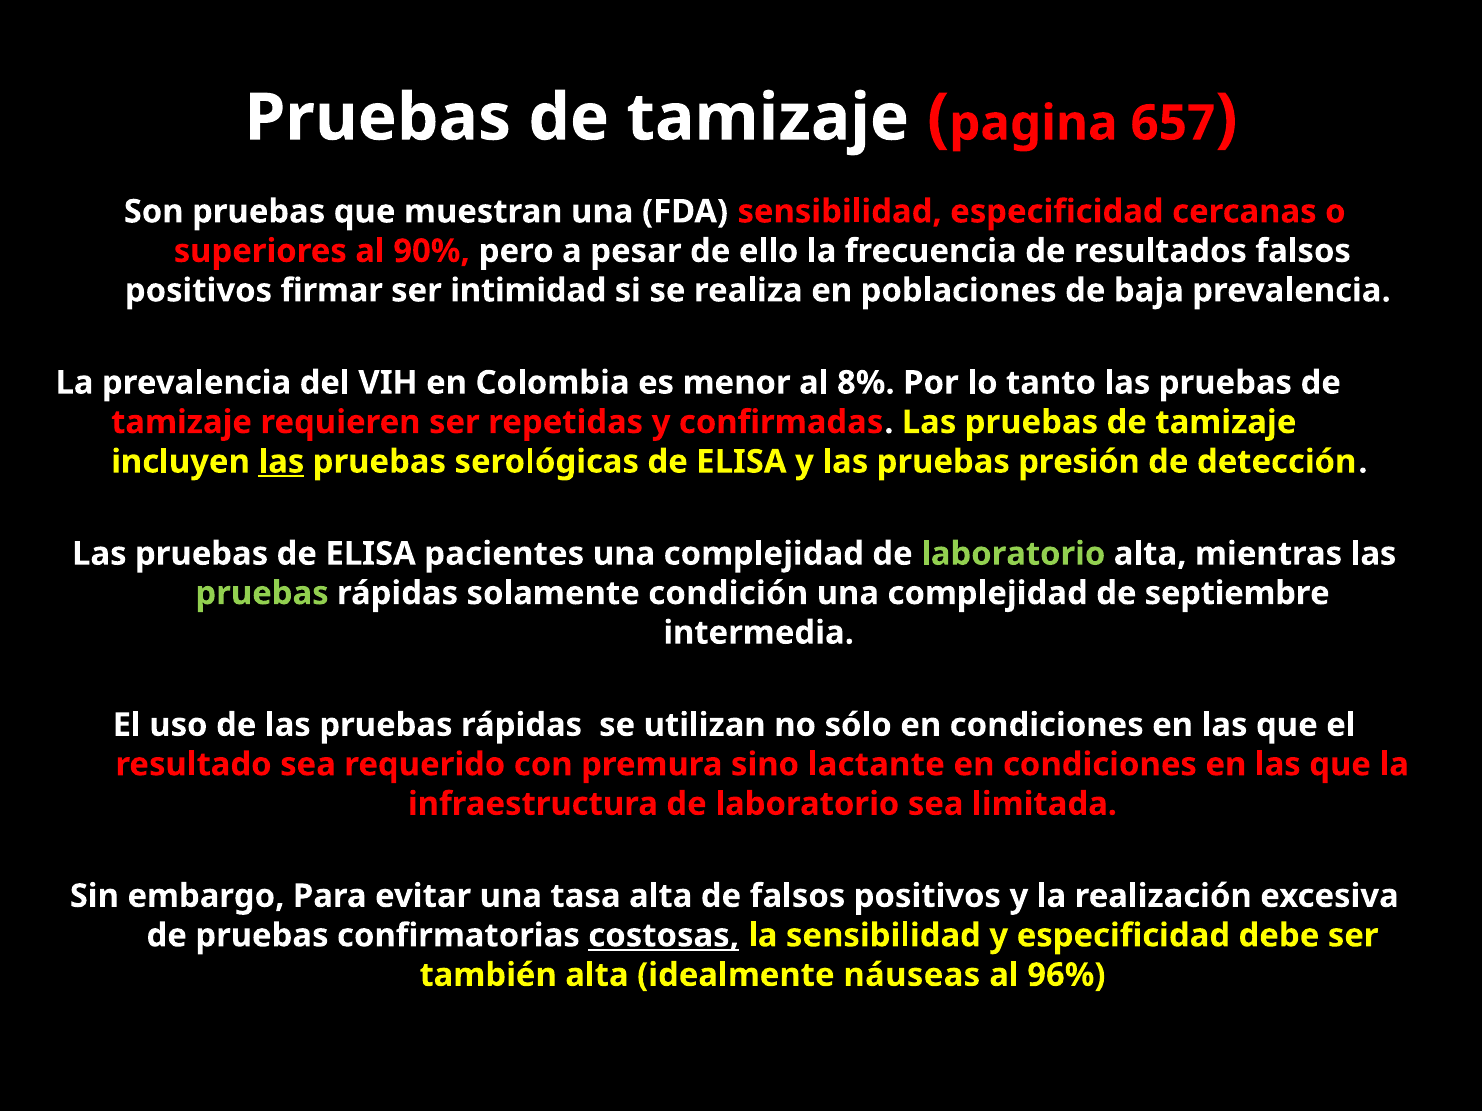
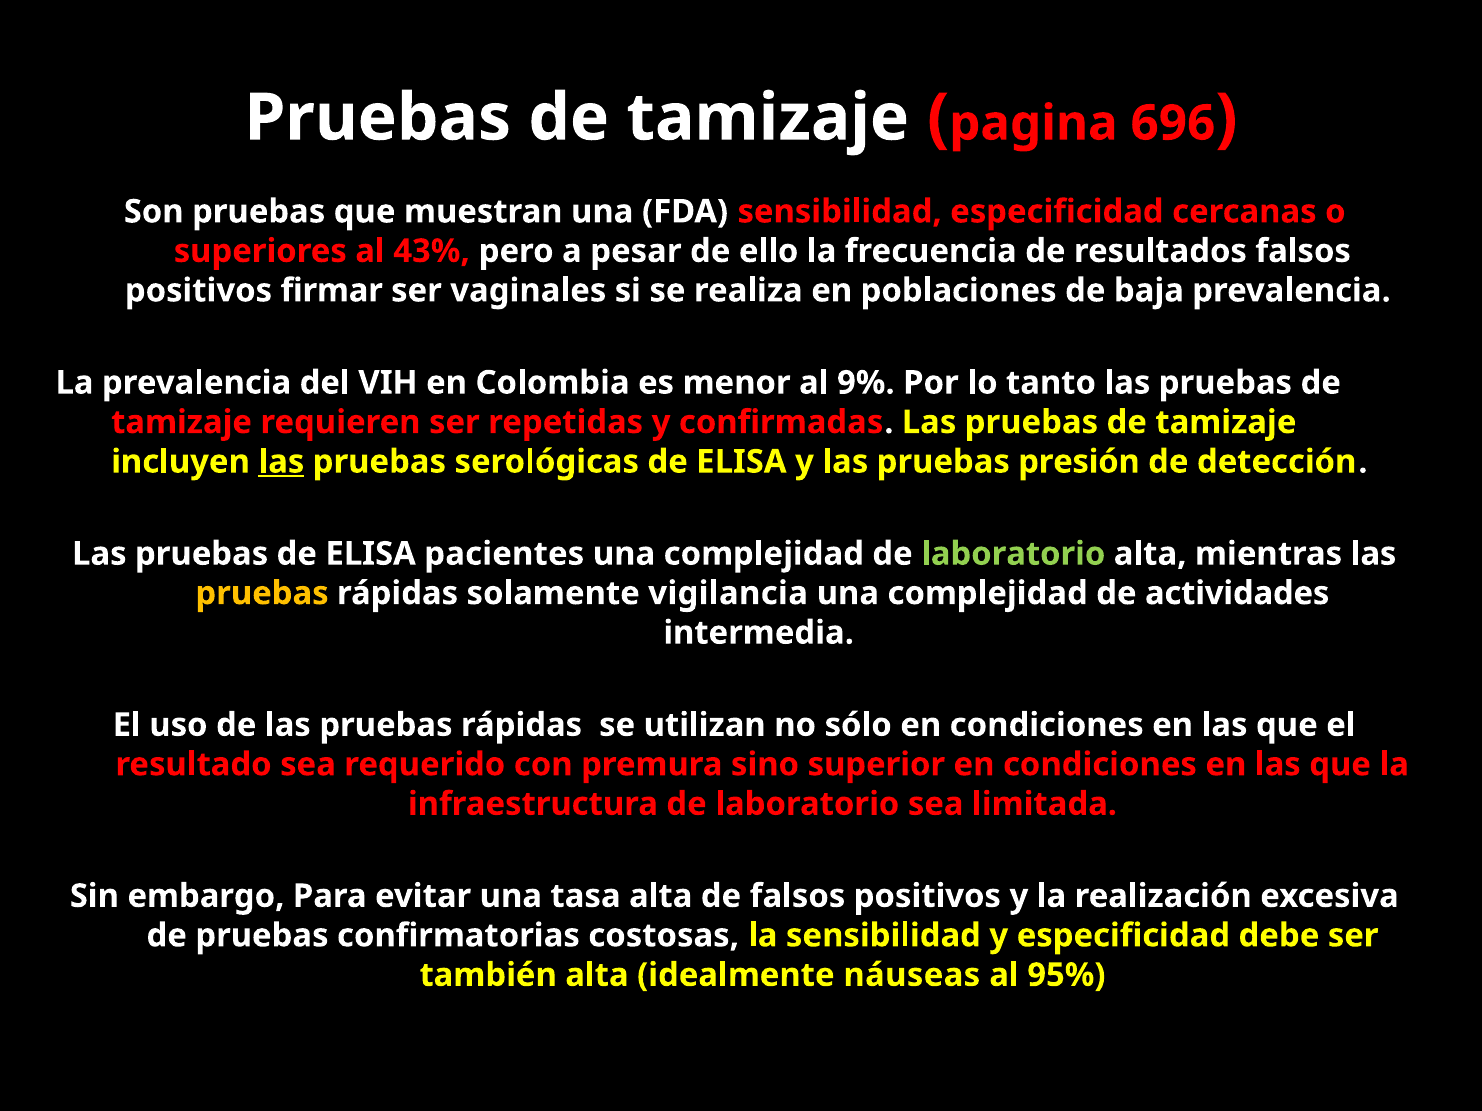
657: 657 -> 696
90%: 90% -> 43%
intimidad: intimidad -> vaginales
8%: 8% -> 9%
pruebas at (262, 594) colour: light green -> yellow
condición: condición -> vigilancia
septiembre: septiembre -> actividades
lactante: lactante -> superior
costosas underline: present -> none
96%: 96% -> 95%
